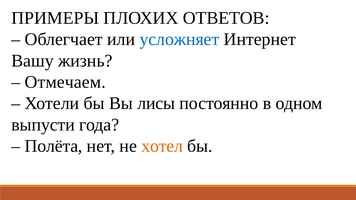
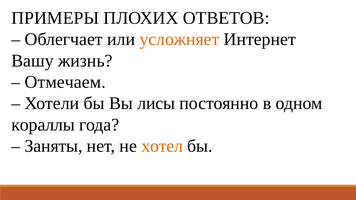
усложняет colour: blue -> orange
выпусти: выпусти -> кораллы
Полёта: Полёта -> Заняты
